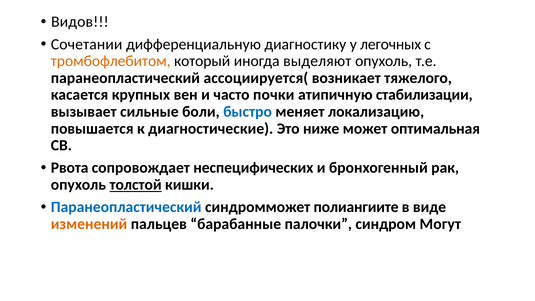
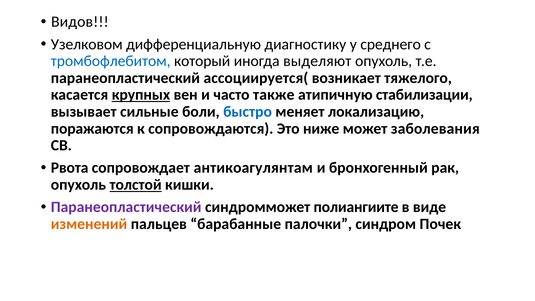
Сочетании: Сочетании -> Узелковом
легочных: легочных -> среднего
тромбофлебитом colour: orange -> blue
крупных underline: none -> present
почки: почки -> также
повышается: повышается -> поражаются
диагностические: диагностические -> сопровождаются
оптимальная: оптимальная -> заболевания
неспецифических: неспецифических -> антикоагулянтам
Паранеопластический at (126, 207) colour: blue -> purple
Могут: Могут -> Почек
